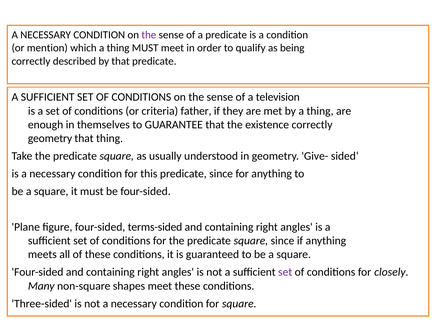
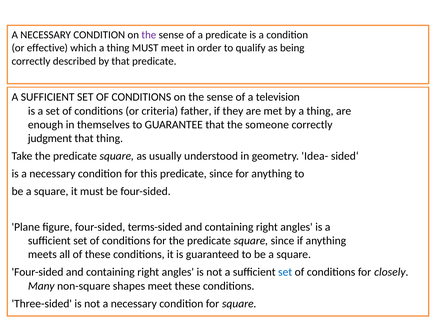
mention: mention -> effective
existence: existence -> someone
geometry at (50, 138): geometry -> judgment
Give-: Give- -> Idea-
set at (285, 272) colour: purple -> blue
